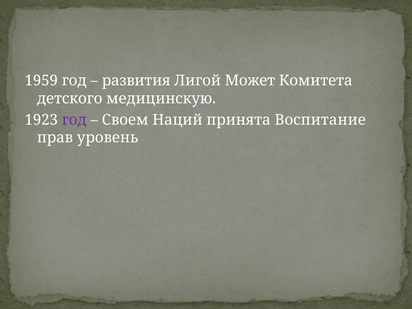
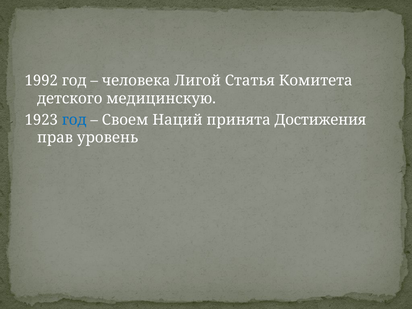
1959: 1959 -> 1992
развития: развития -> человека
Может: Может -> Статья
год at (74, 120) colour: purple -> blue
Воспитание: Воспитание -> Достижения
